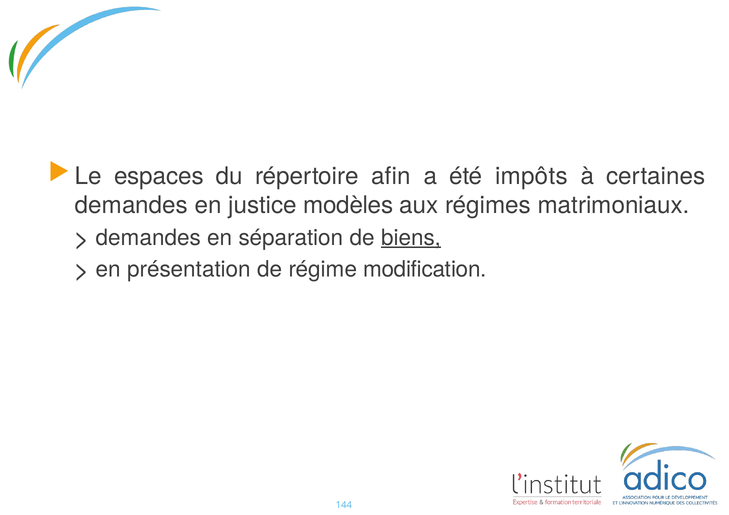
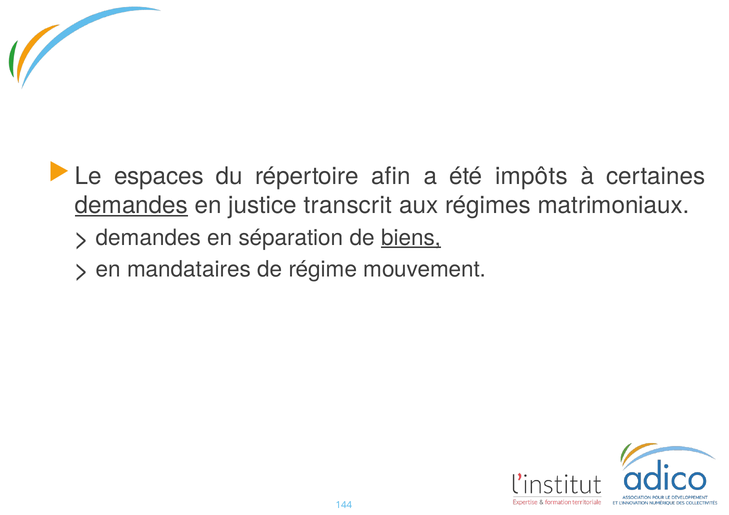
demandes underline: none -> present
modèles: modèles -> transcrit
présentation: présentation -> mandataires
modification: modification -> mouvement
